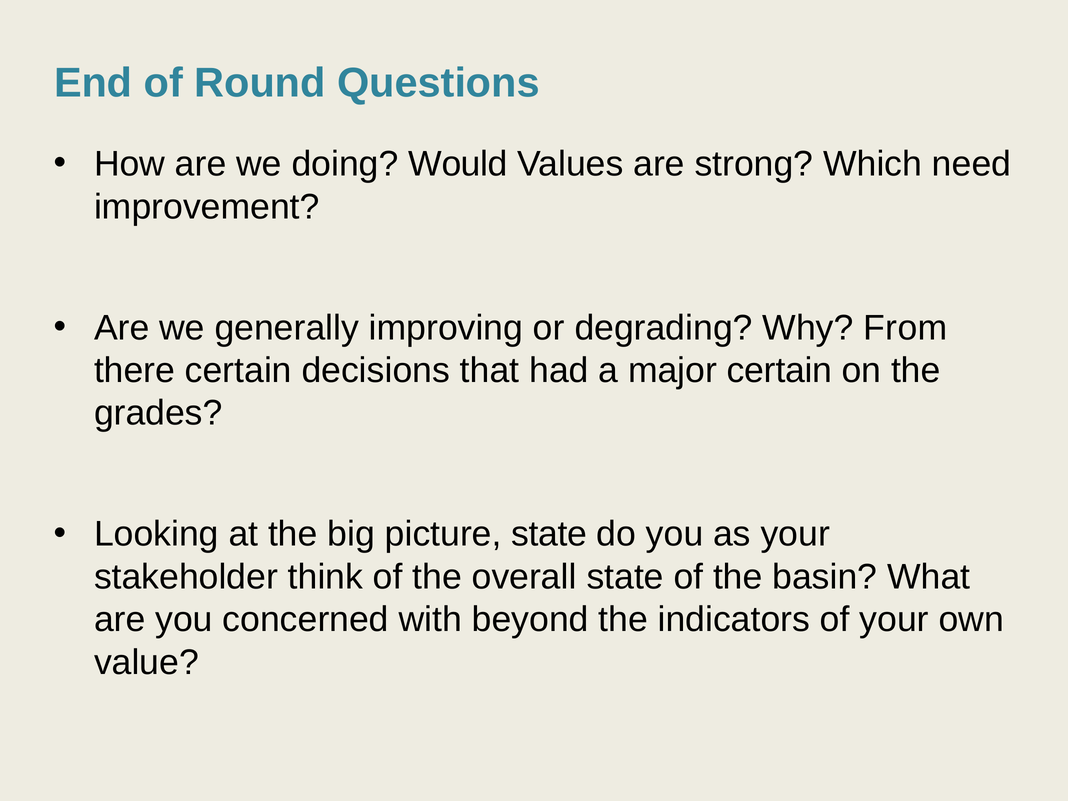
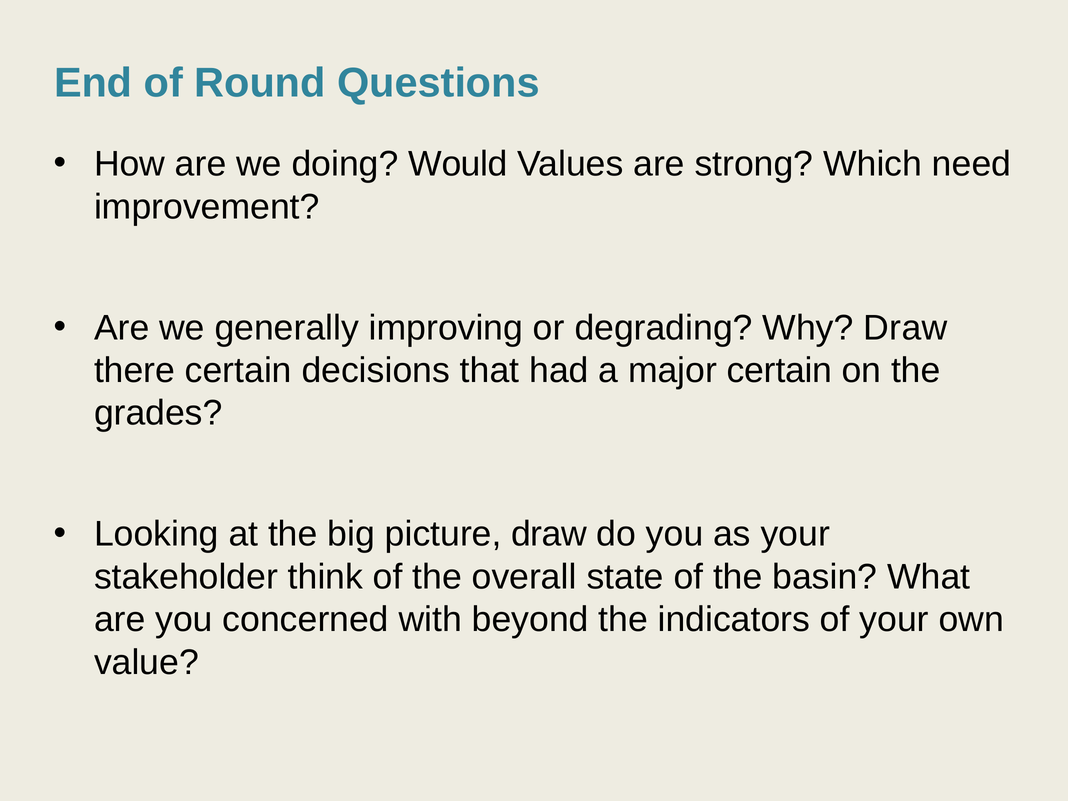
Why From: From -> Draw
picture state: state -> draw
